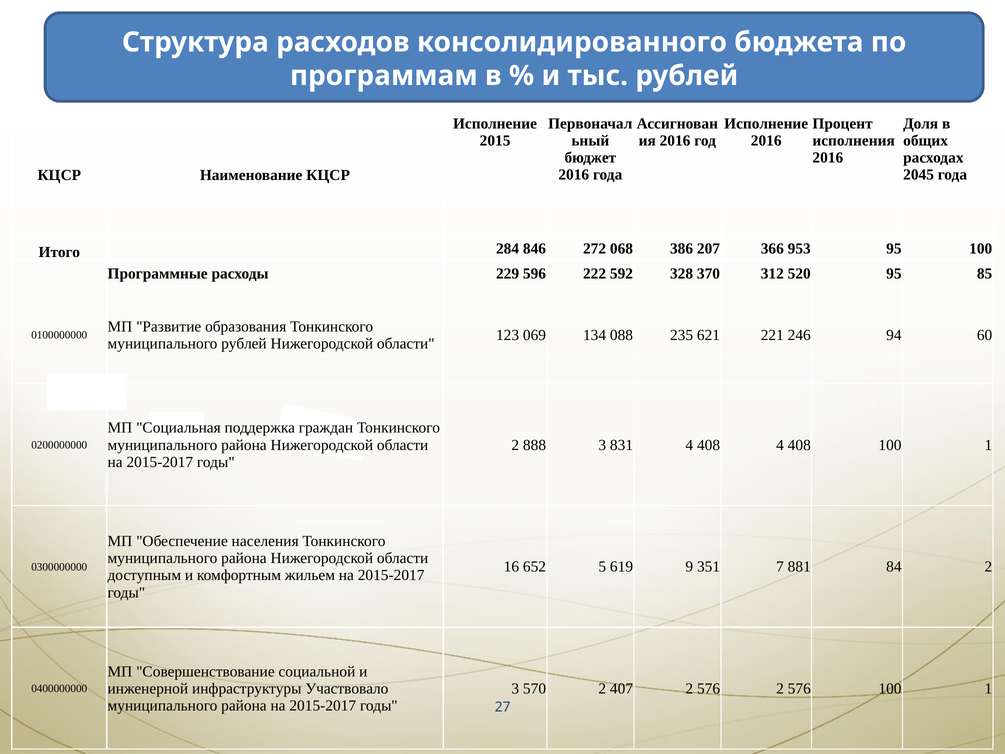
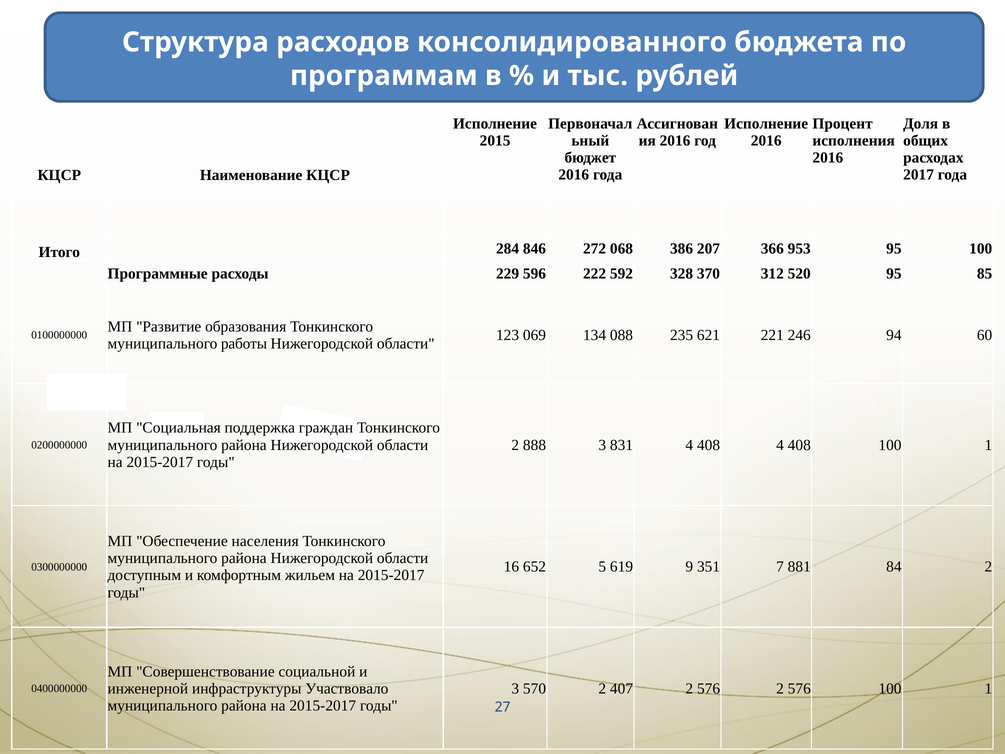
2045: 2045 -> 2017
муниципального рублей: рублей -> работы
